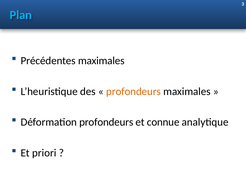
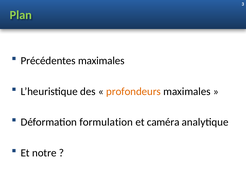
Plan colour: light blue -> light green
Déformation profondeurs: profondeurs -> formulation
connue: connue -> caméra
priori: priori -> notre
